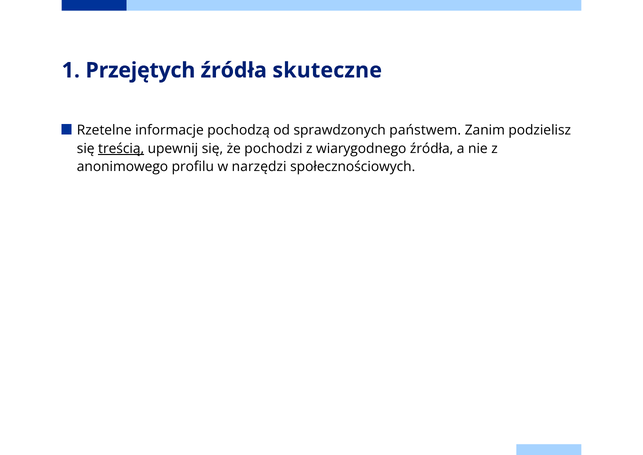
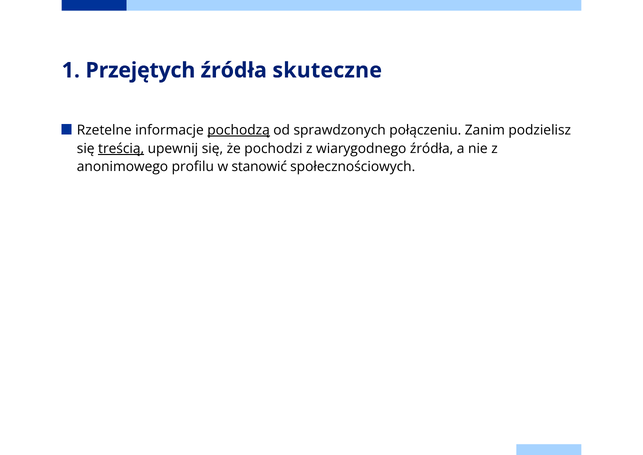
pochodzą underline: none -> present
państwem: państwem -> połączeniu
narzędzi: narzędzi -> stanowić
